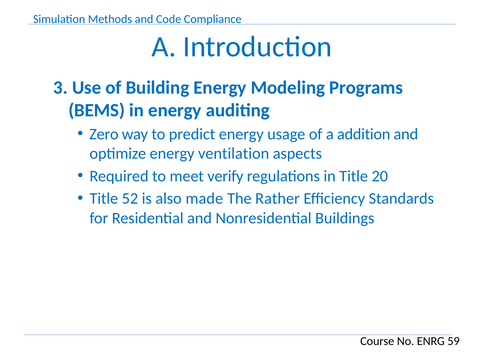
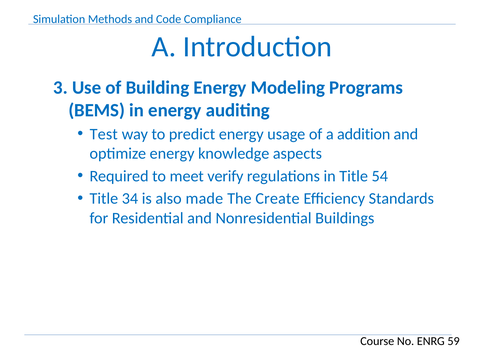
Zero: Zero -> Test
ventilation: ventilation -> knowledge
20: 20 -> 54
52: 52 -> 34
Rather: Rather -> Create
